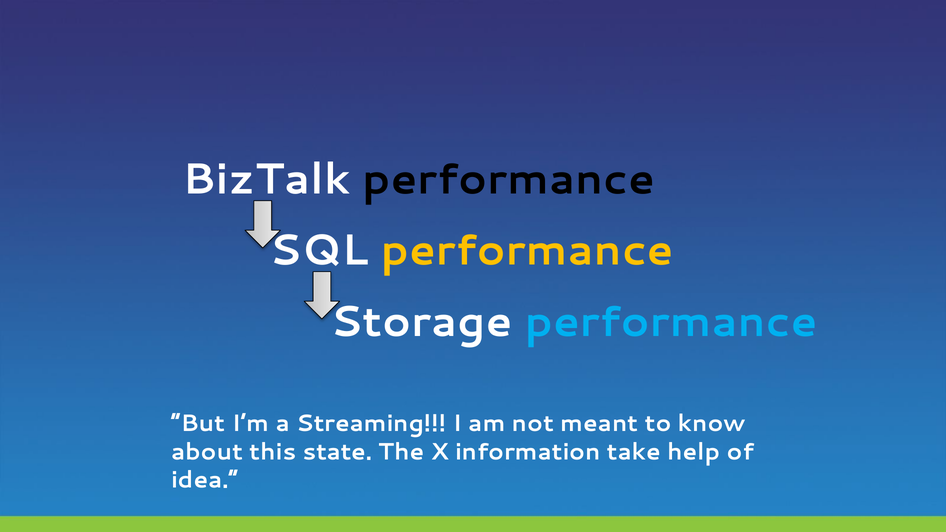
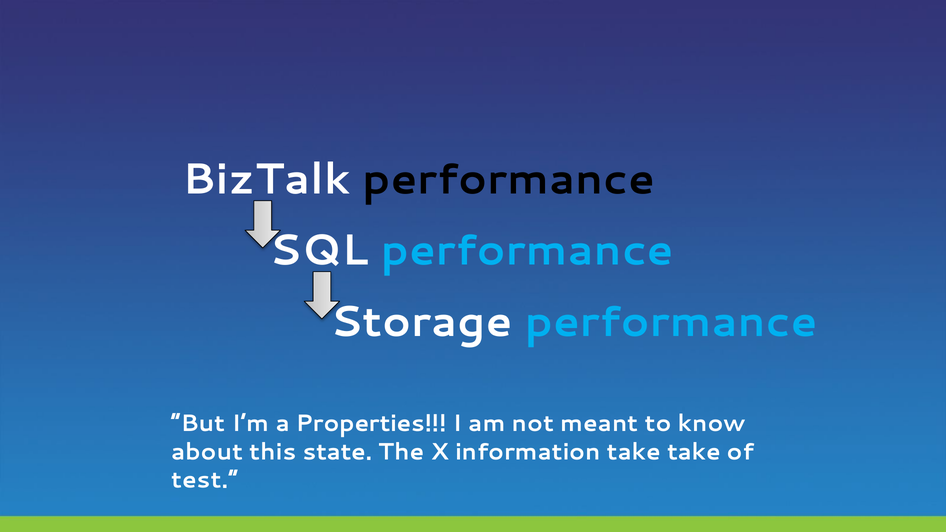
performance at (527, 250) colour: yellow -> light blue
Streaming: Streaming -> Properties
take help: help -> take
idea: idea -> test
